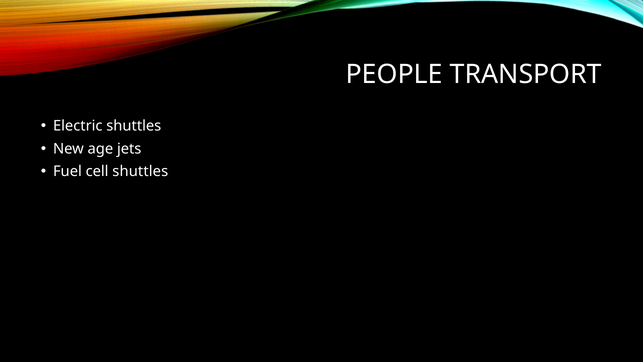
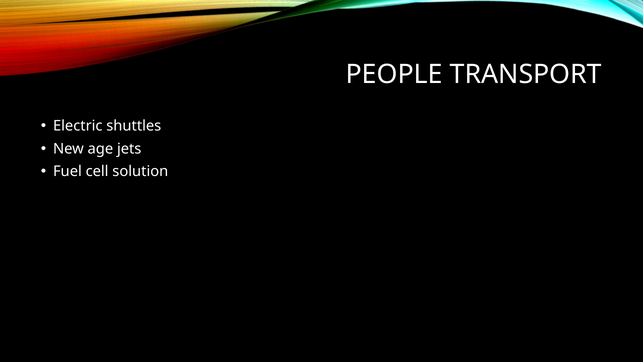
cell shuttles: shuttles -> solution
